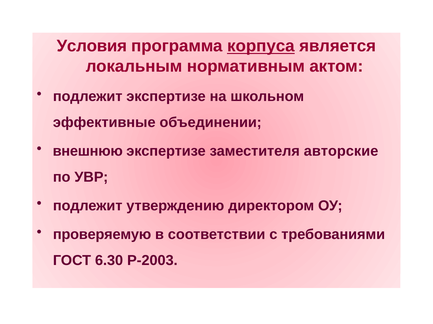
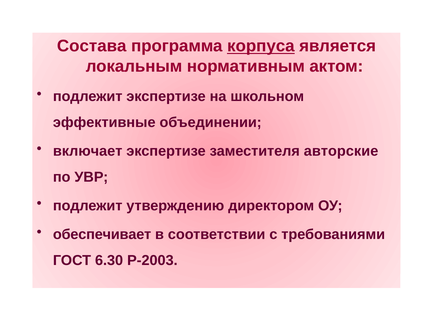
Условия: Условия -> Состава
внешнюю: внешнюю -> включает
проверяемую: проверяемую -> обеспечивает
